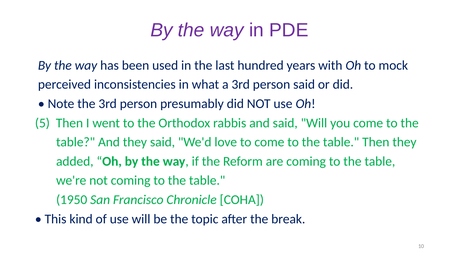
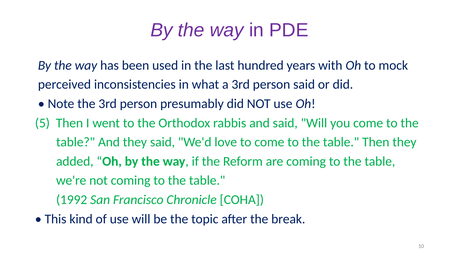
1950: 1950 -> 1992
